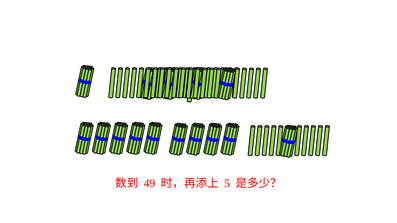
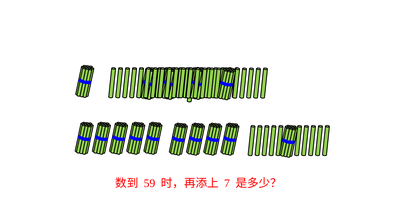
49: 49 -> 59
5: 5 -> 7
